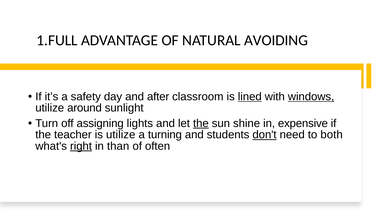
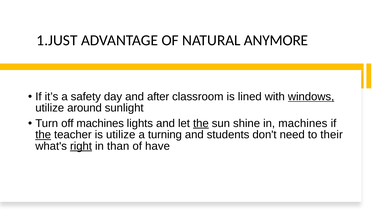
1.FULL: 1.FULL -> 1.JUST
AVOIDING: AVOIDING -> ANYMORE
lined underline: present -> none
off assigning: assigning -> machines
in expensive: expensive -> machines
the at (43, 134) underline: none -> present
don't underline: present -> none
both: both -> their
often: often -> have
